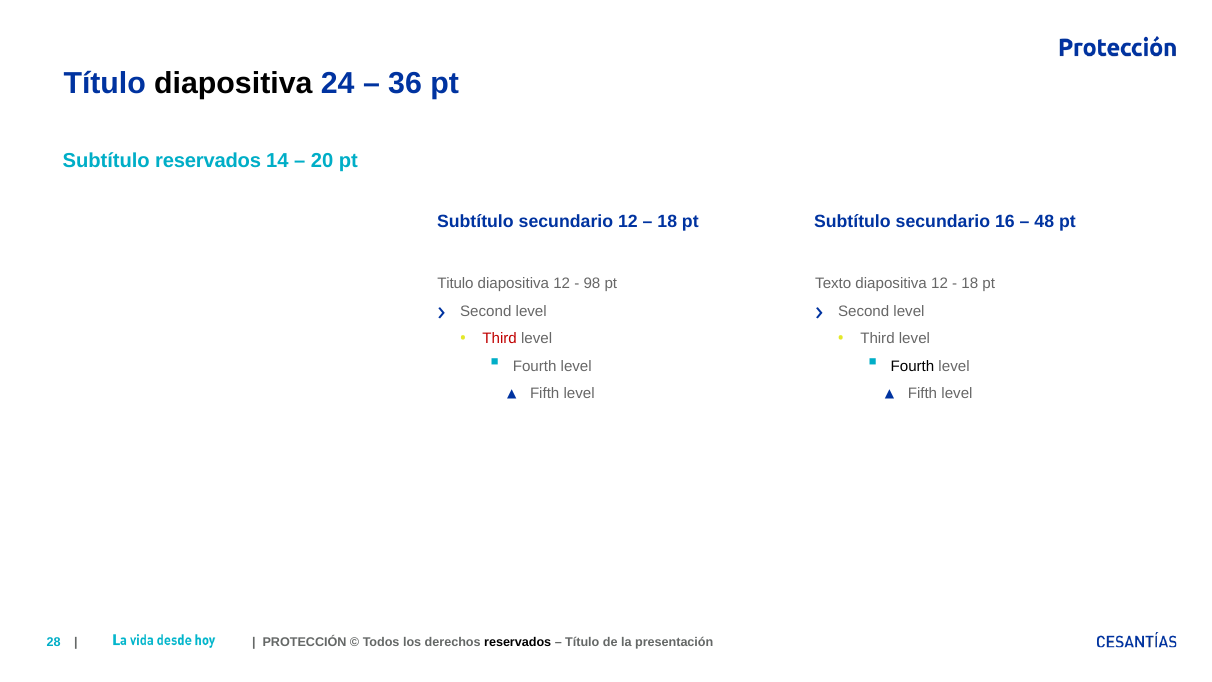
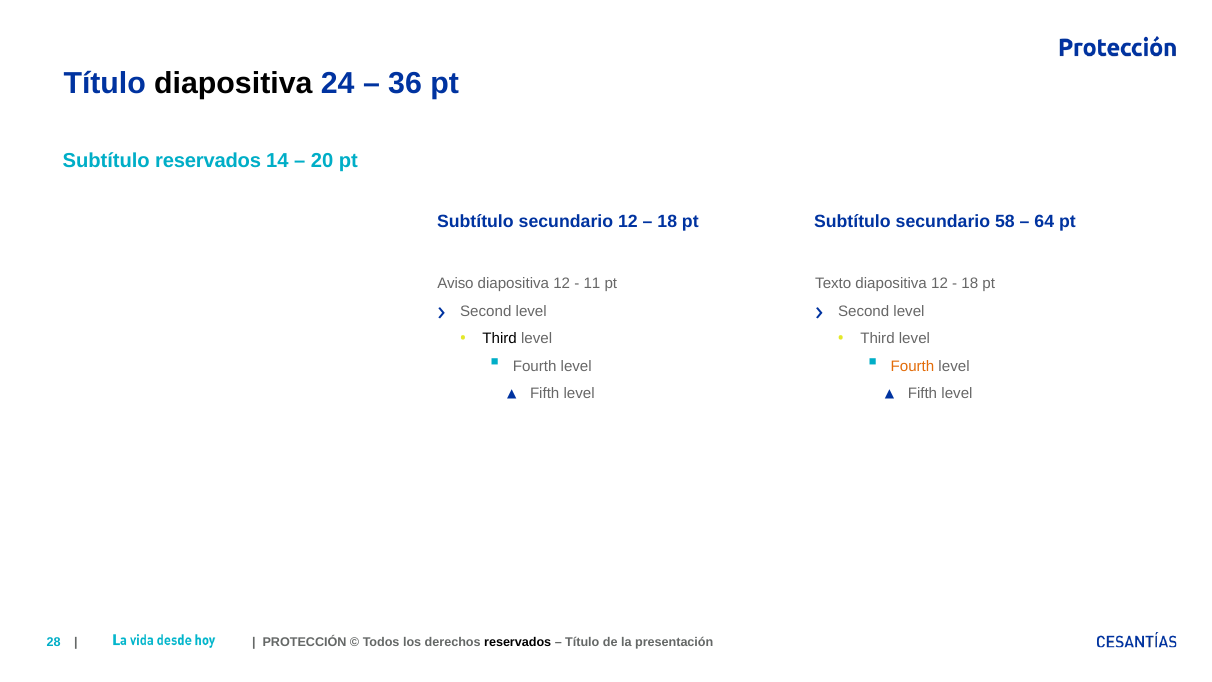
16: 16 -> 58
48: 48 -> 64
Titulo: Titulo -> Aviso
98: 98 -> 11
Third at (500, 339) colour: red -> black
Fourth at (912, 366) colour: black -> orange
